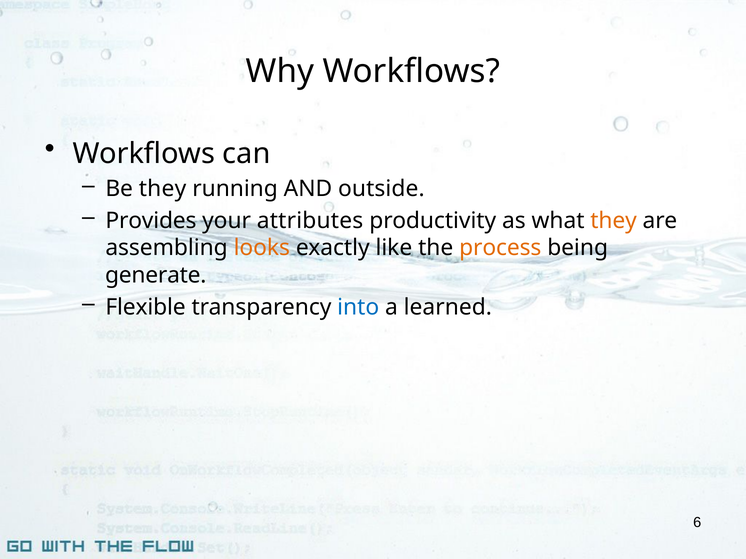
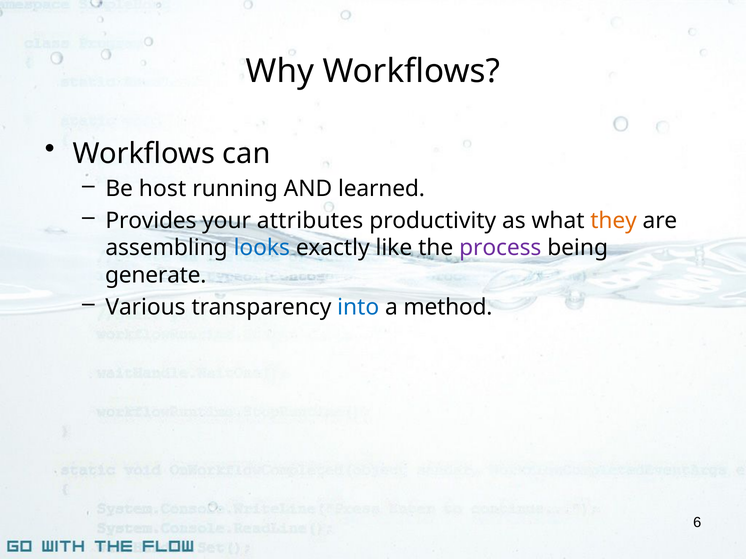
Be they: they -> host
outside: outside -> learned
looks colour: orange -> blue
process colour: orange -> purple
Flexible: Flexible -> Various
learned: learned -> method
